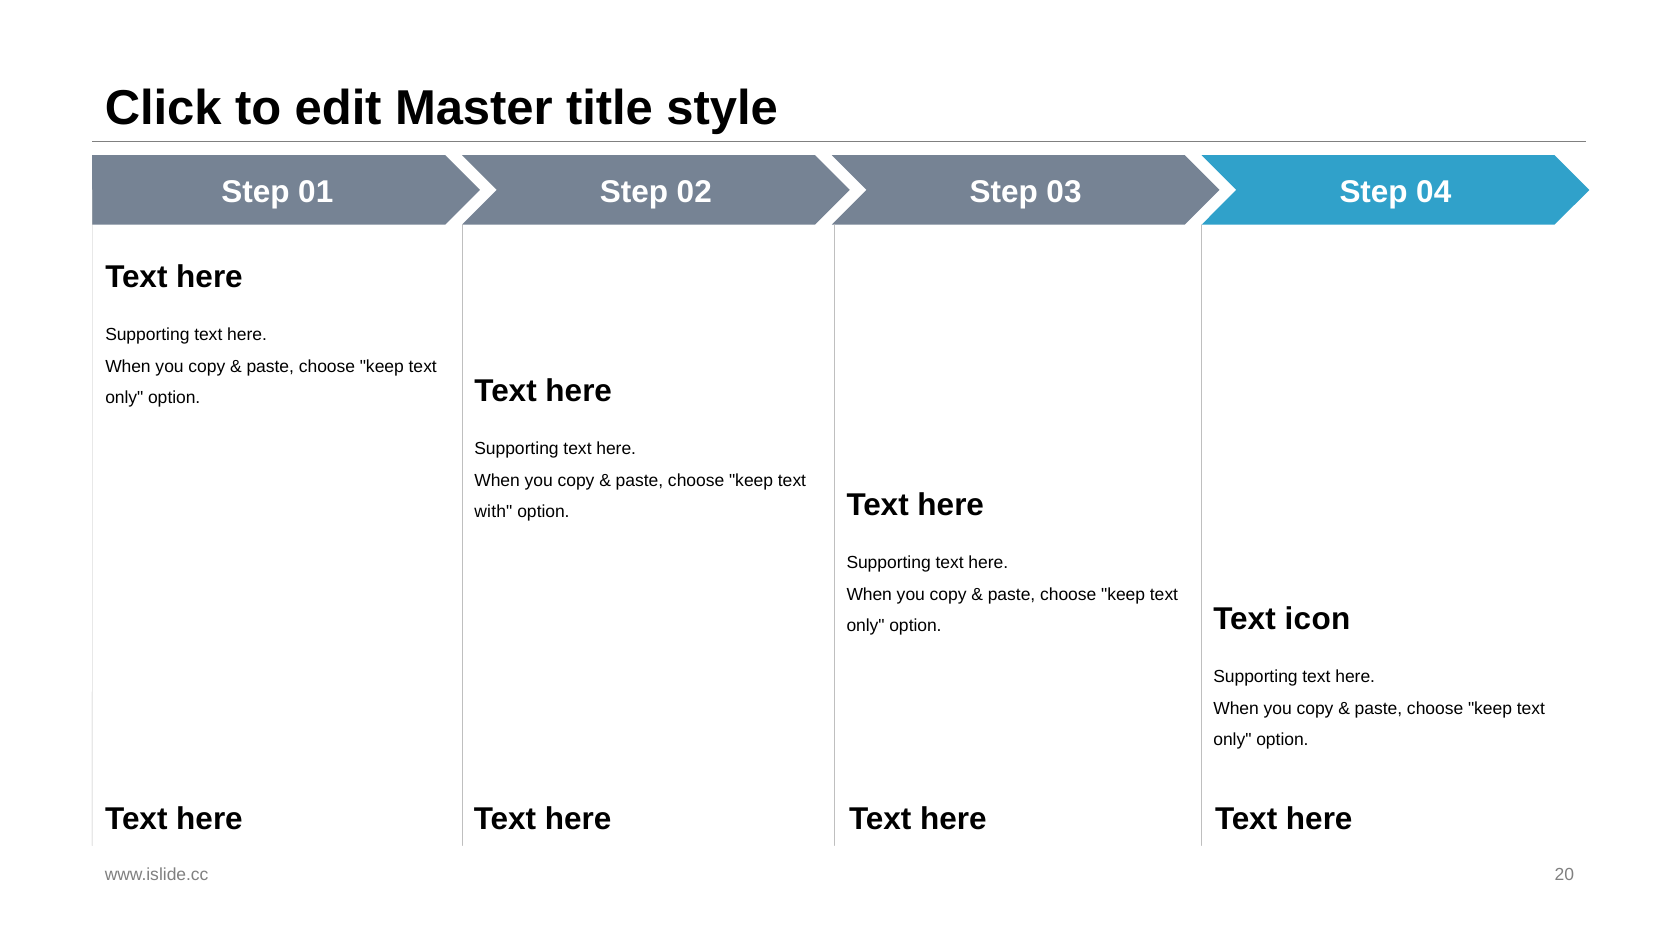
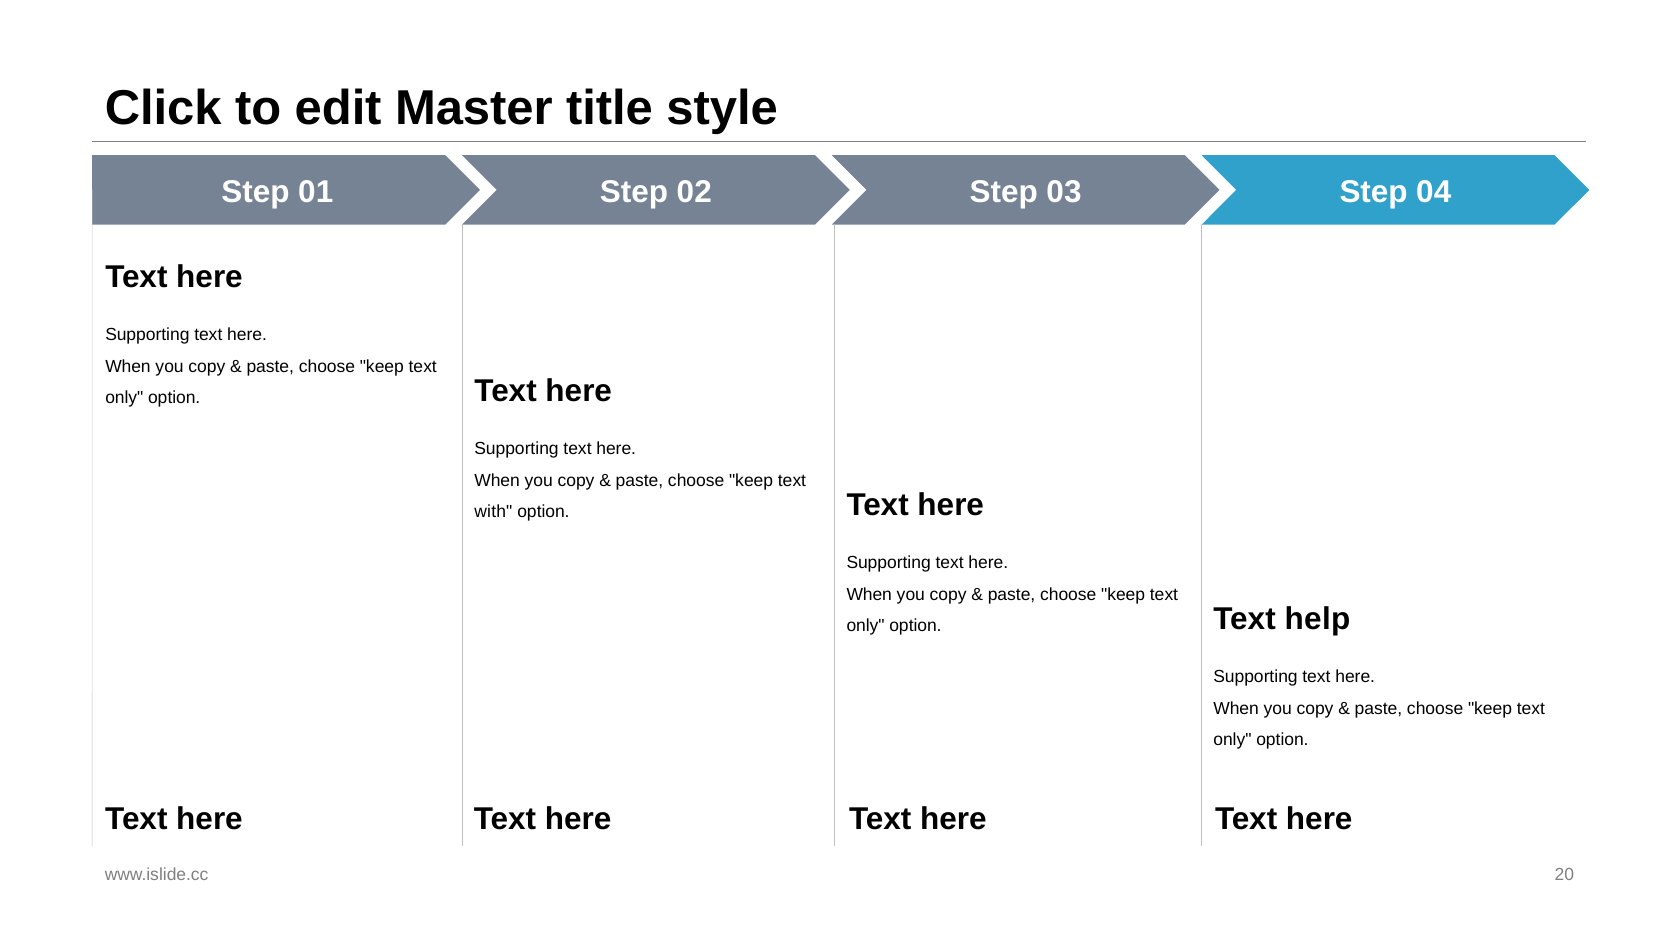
icon: icon -> help
